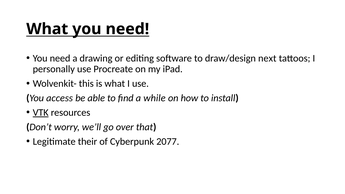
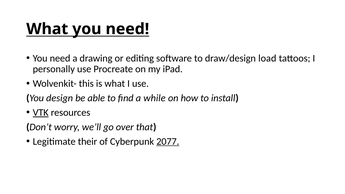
next: next -> load
access: access -> design
2077 underline: none -> present
